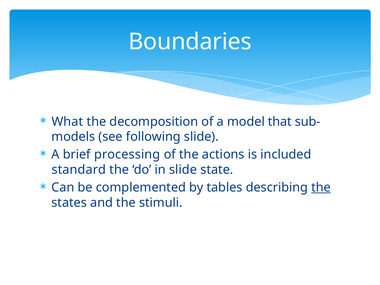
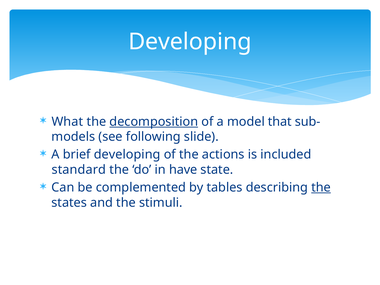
Boundaries at (190, 42): Boundaries -> Developing
decomposition underline: none -> present
brief processing: processing -> developing
in slide: slide -> have
